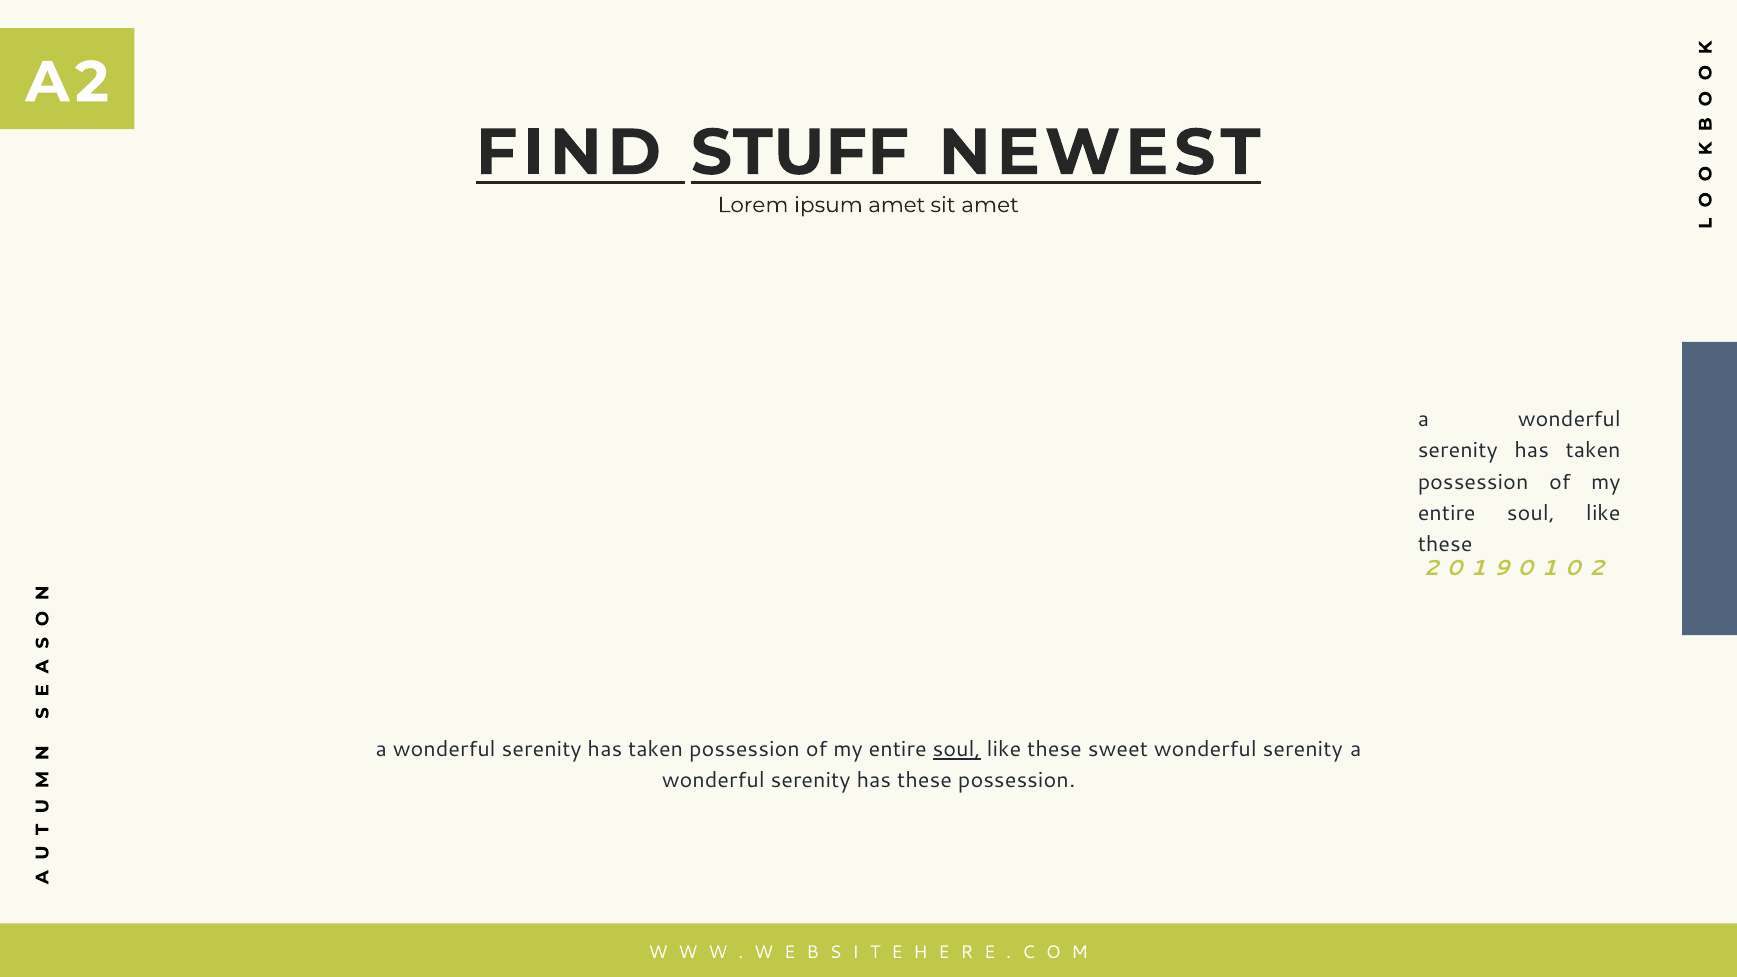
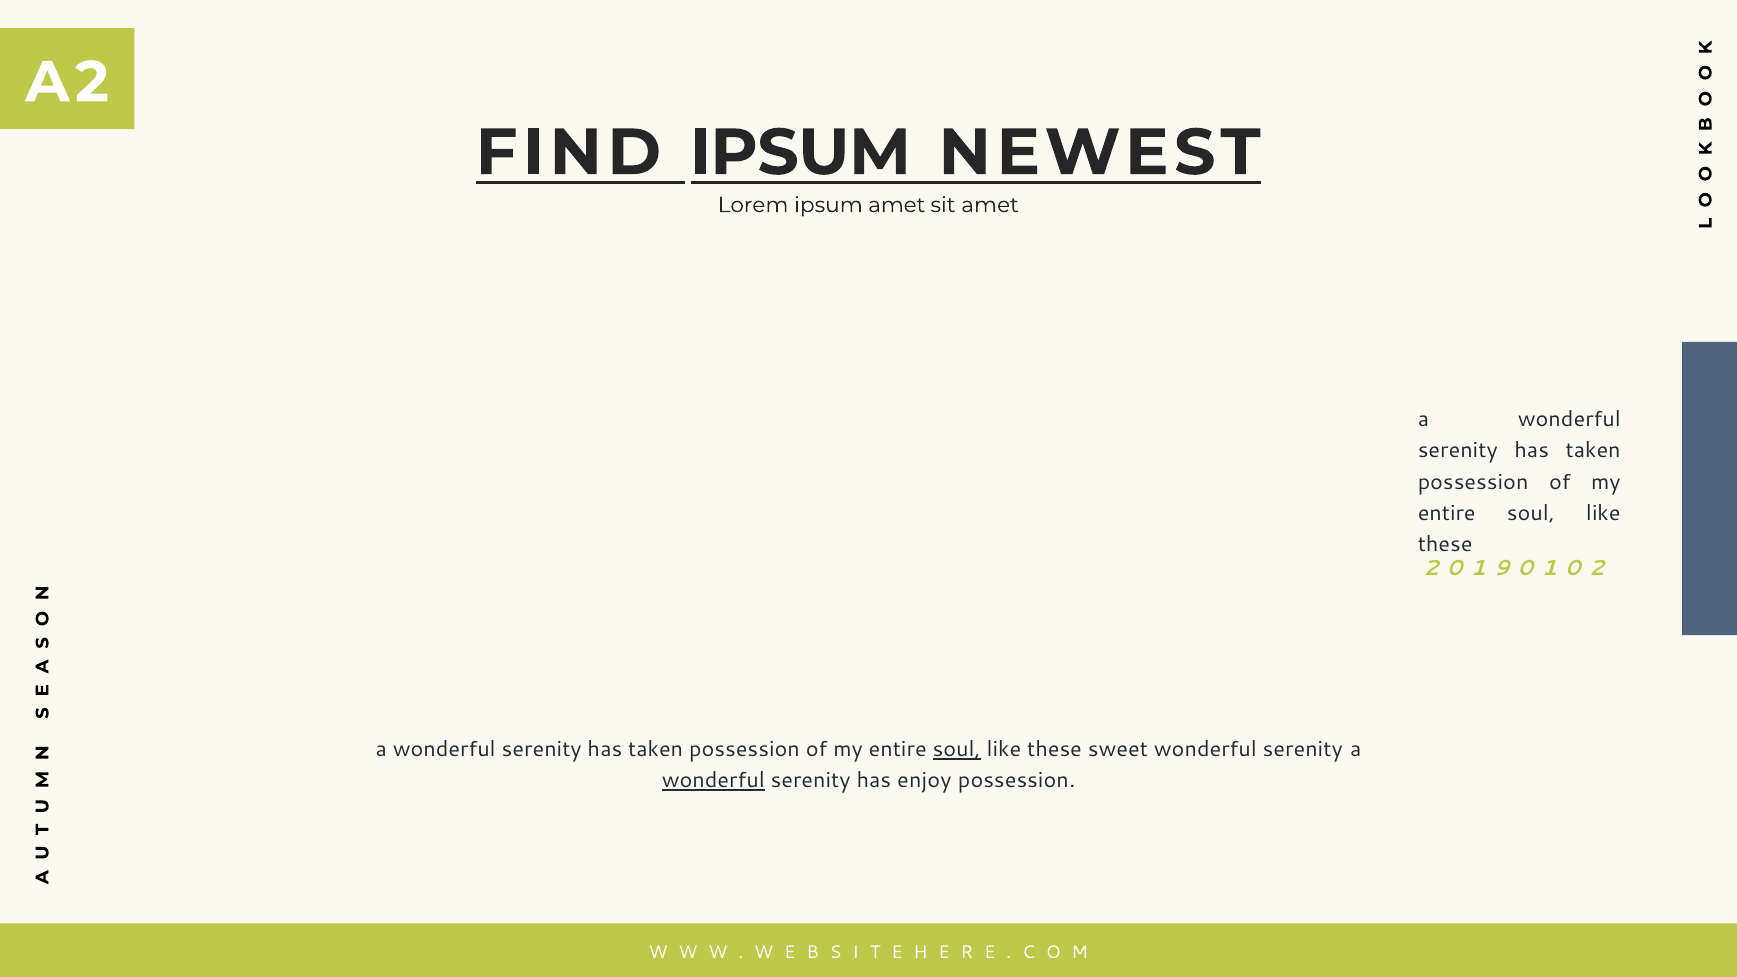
FIND STUFF: STUFF -> IPSUM
wonderful at (713, 781) underline: none -> present
has these: these -> enjoy
